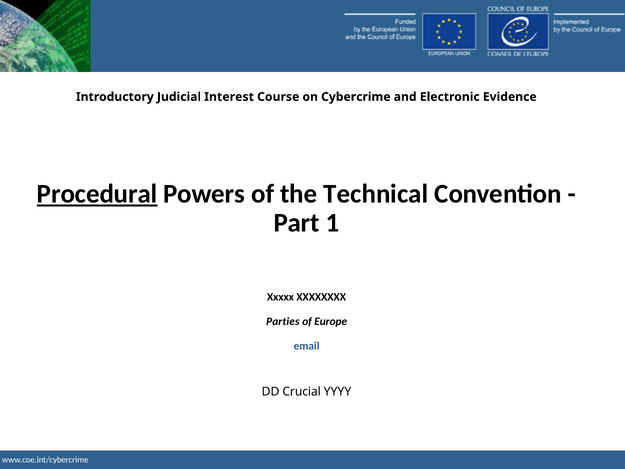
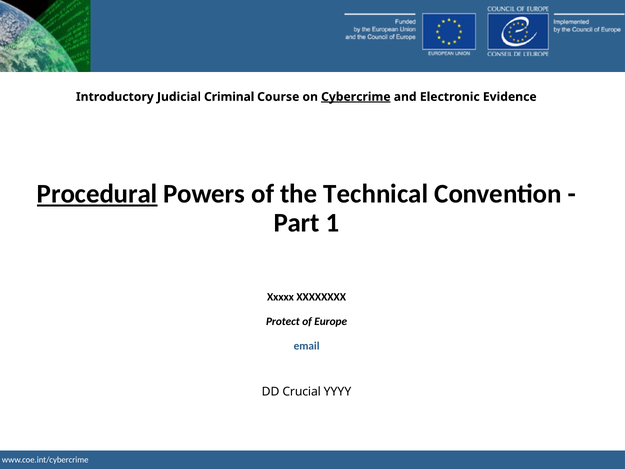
Interest: Interest -> Criminal
Cybercrime underline: none -> present
Parties: Parties -> Protect
